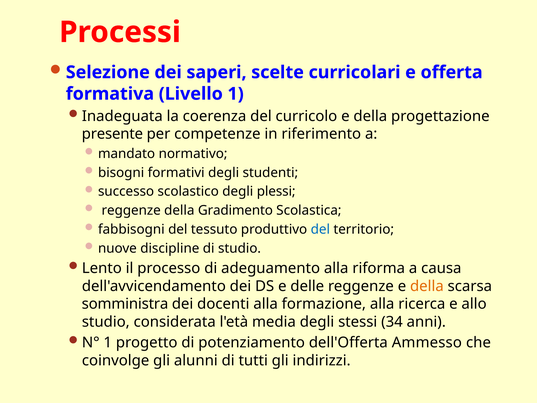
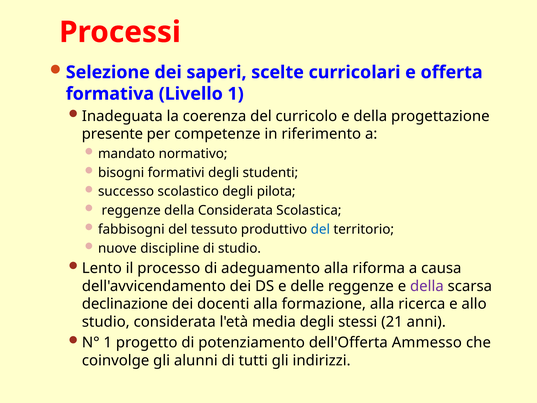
plessi: plessi -> pilota
della Gradimento: Gradimento -> Considerata
della at (427, 286) colour: orange -> purple
somministra: somministra -> declinazione
34: 34 -> 21
